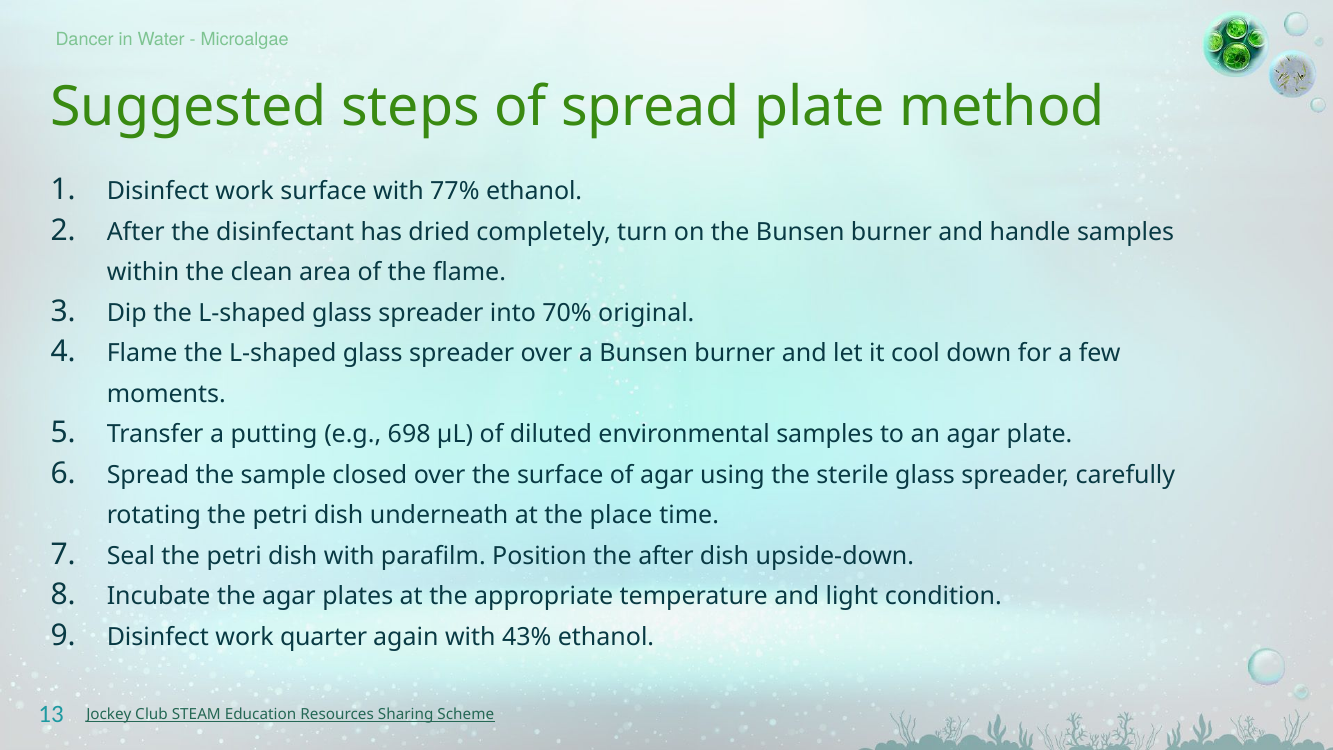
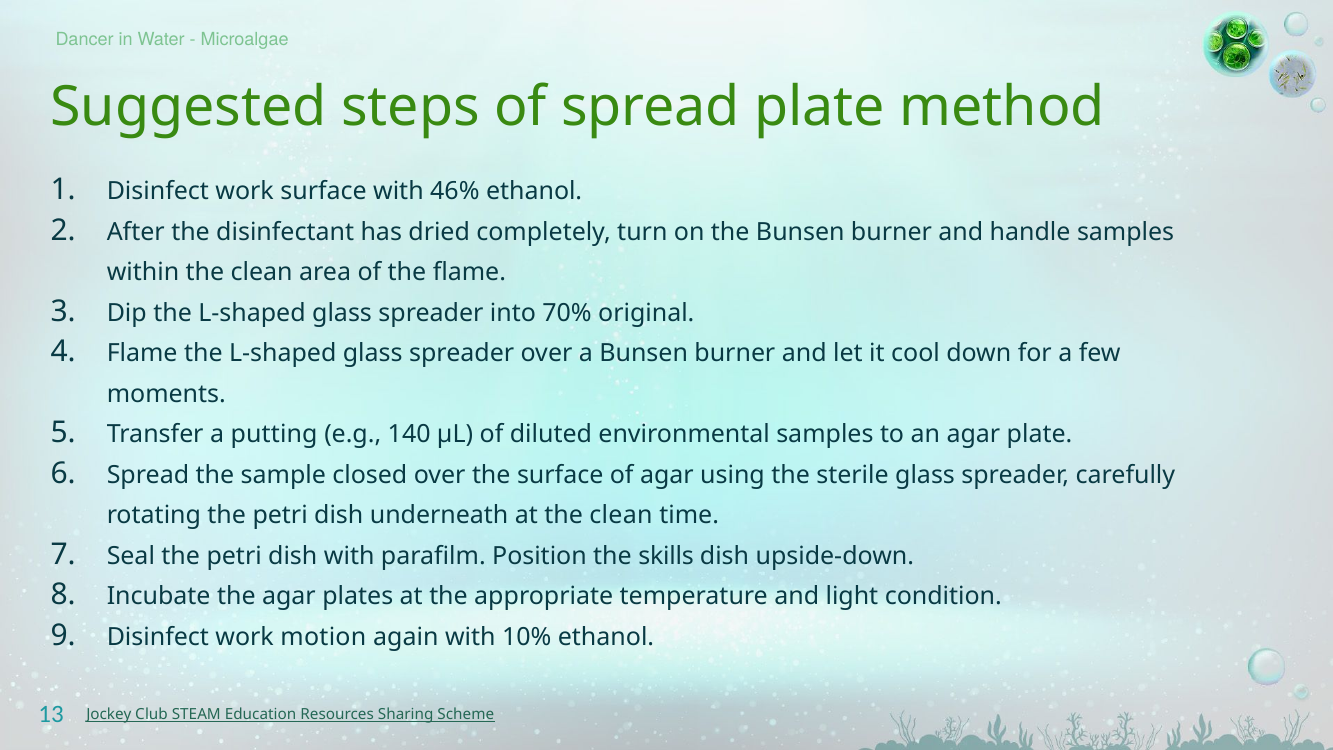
77%: 77% -> 46%
698: 698 -> 140
at the place: place -> clean
the after: after -> skills
quarter: quarter -> motion
43%: 43% -> 10%
